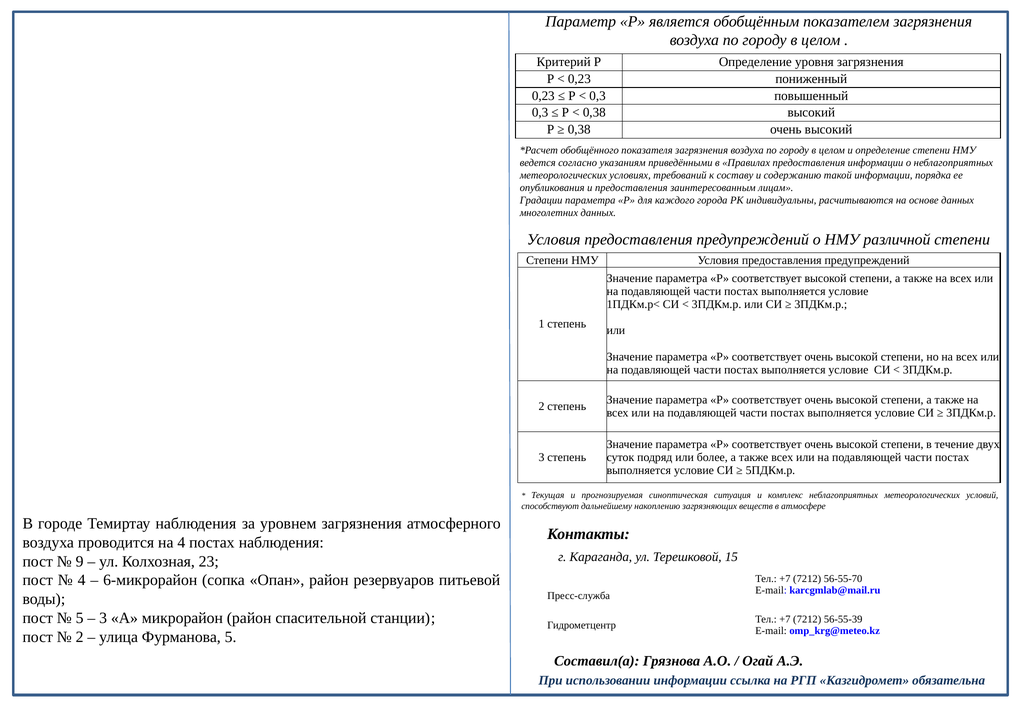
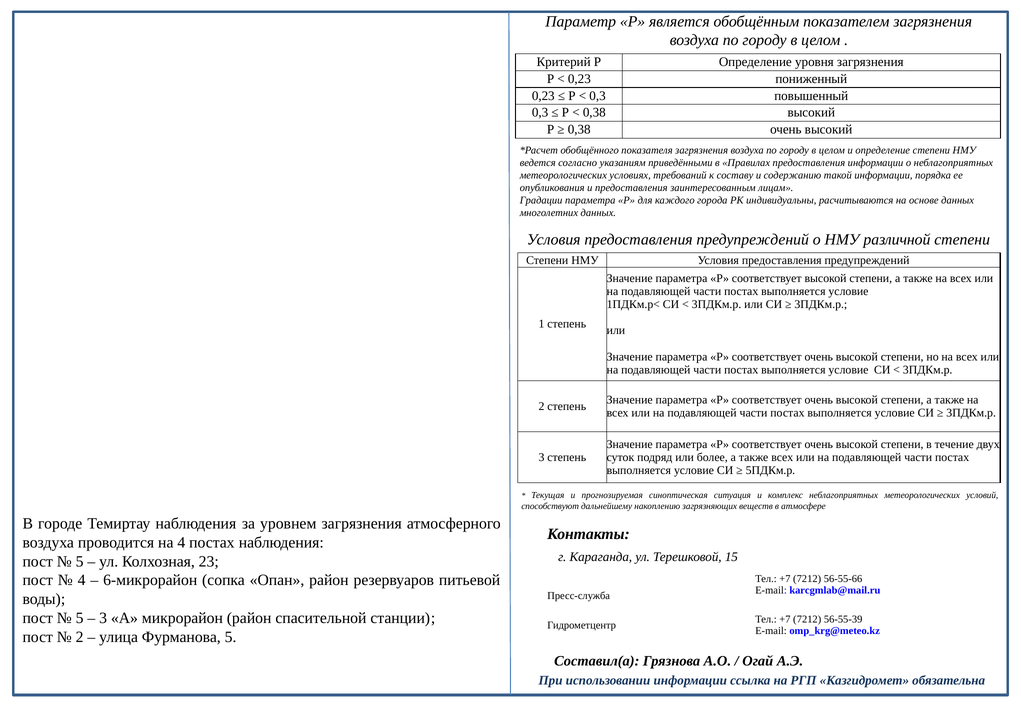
9 at (80, 561): 9 -> 5
56-55-70: 56-55-70 -> 56-55-66
